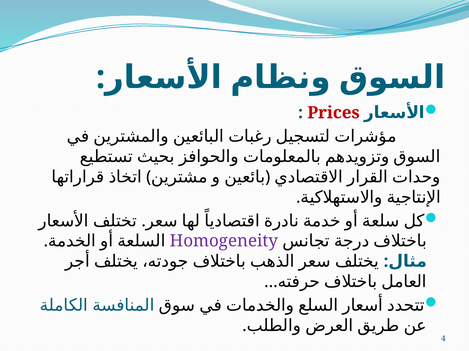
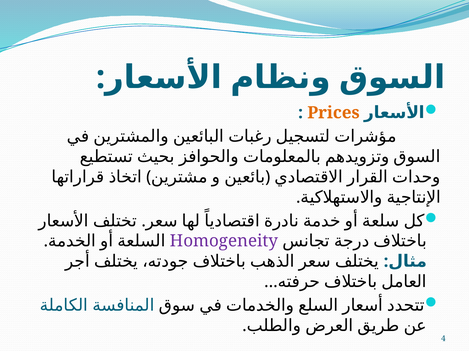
Prices colour: red -> orange
